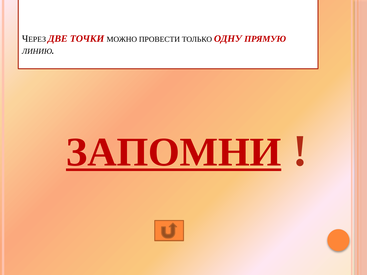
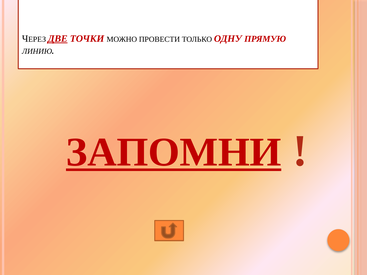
ДВЕ underline: none -> present
